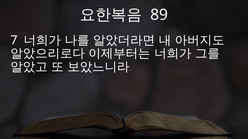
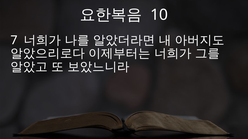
89: 89 -> 10
